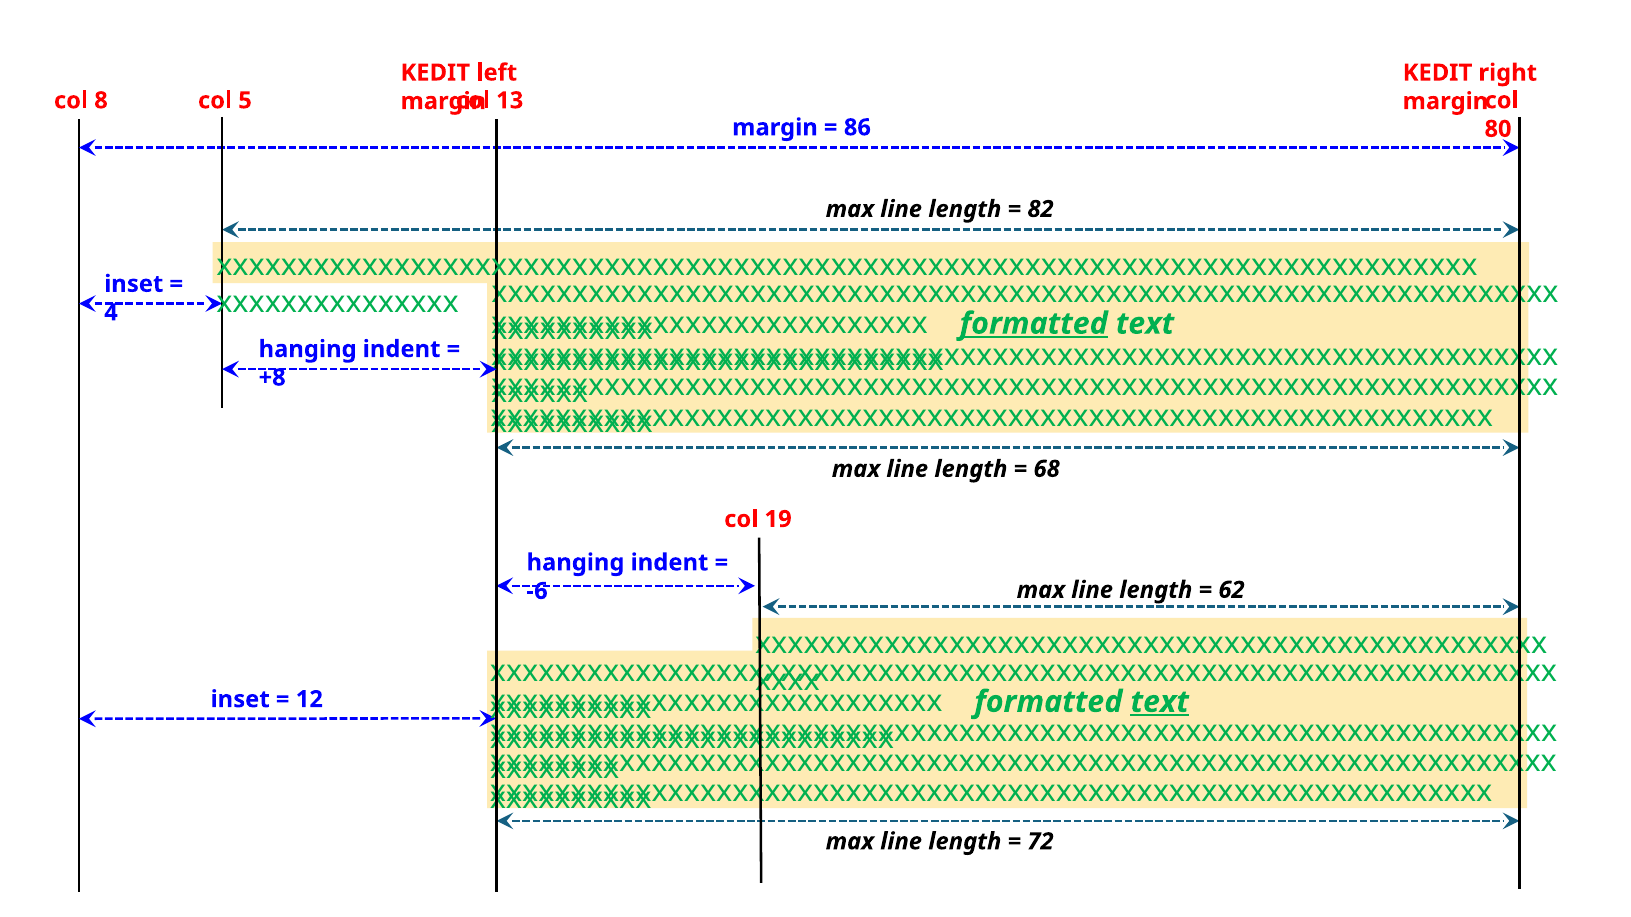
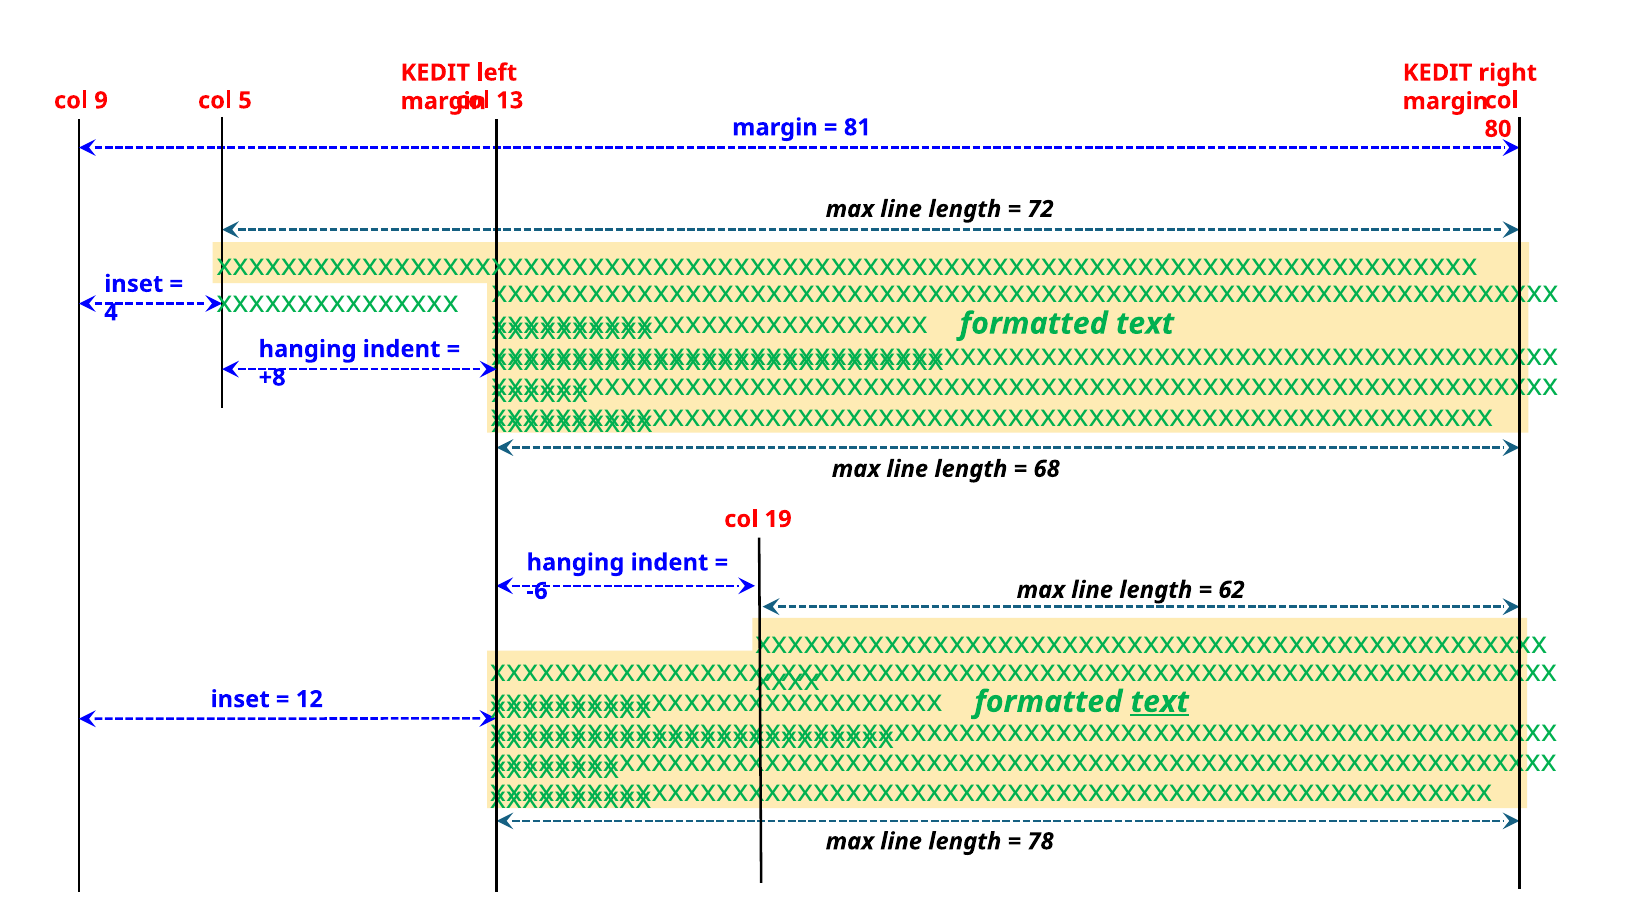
8: 8 -> 9
86: 86 -> 81
82: 82 -> 72
formatted at (1034, 324) underline: present -> none
72: 72 -> 78
